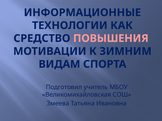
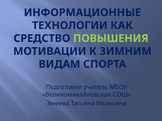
ПОВЫШЕНИЯ colour: pink -> light green
